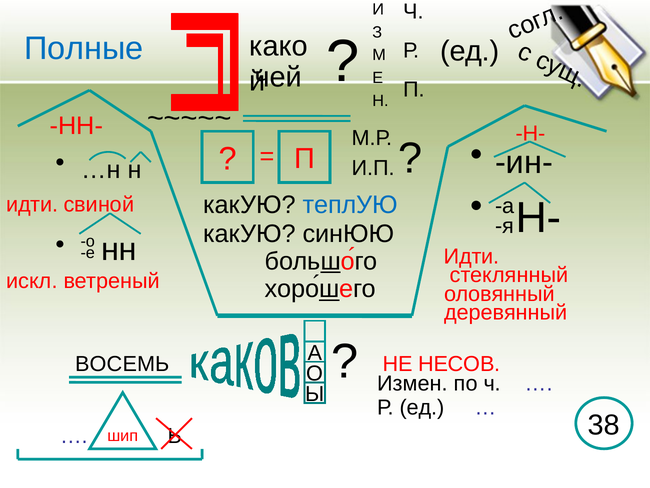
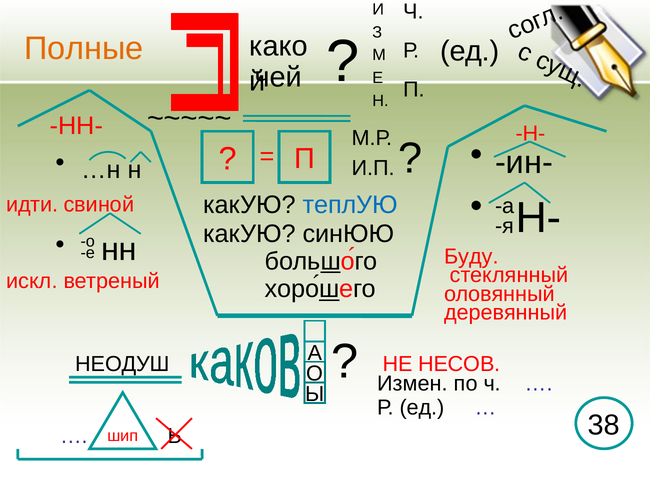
Полные colour: blue -> orange
Идти at (471, 256): Идти -> Буду
ВОСЕМЬ: ВОСЕМЬ -> НЕОДУШ
